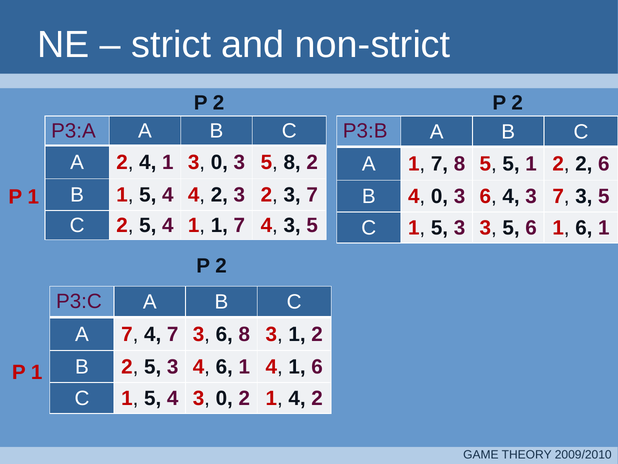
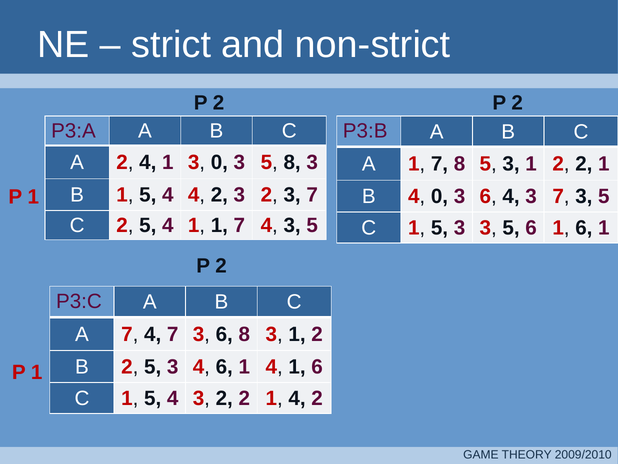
5 8 2: 2 -> 3
8 5 5: 5 -> 3
1 2 2 6: 6 -> 1
4 3 0: 0 -> 2
